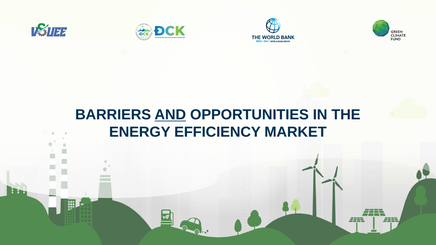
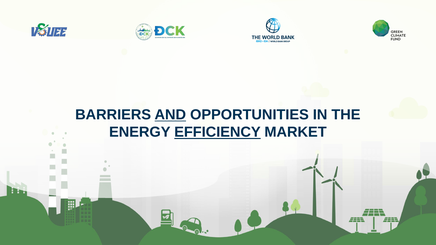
EFFICIENCY underline: none -> present
